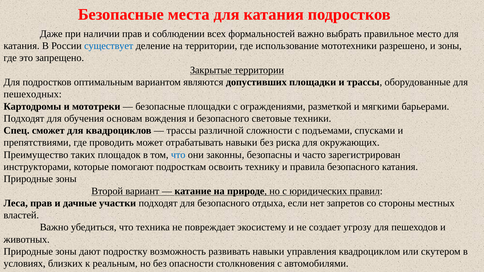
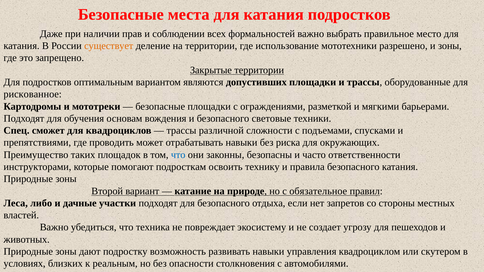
существует colour: blue -> orange
пешеходных: пешеходных -> рискованное
зарегистрирован: зарегистрирован -> ответственности
юридических: юридических -> обязательное
Леса прав: прав -> либо
